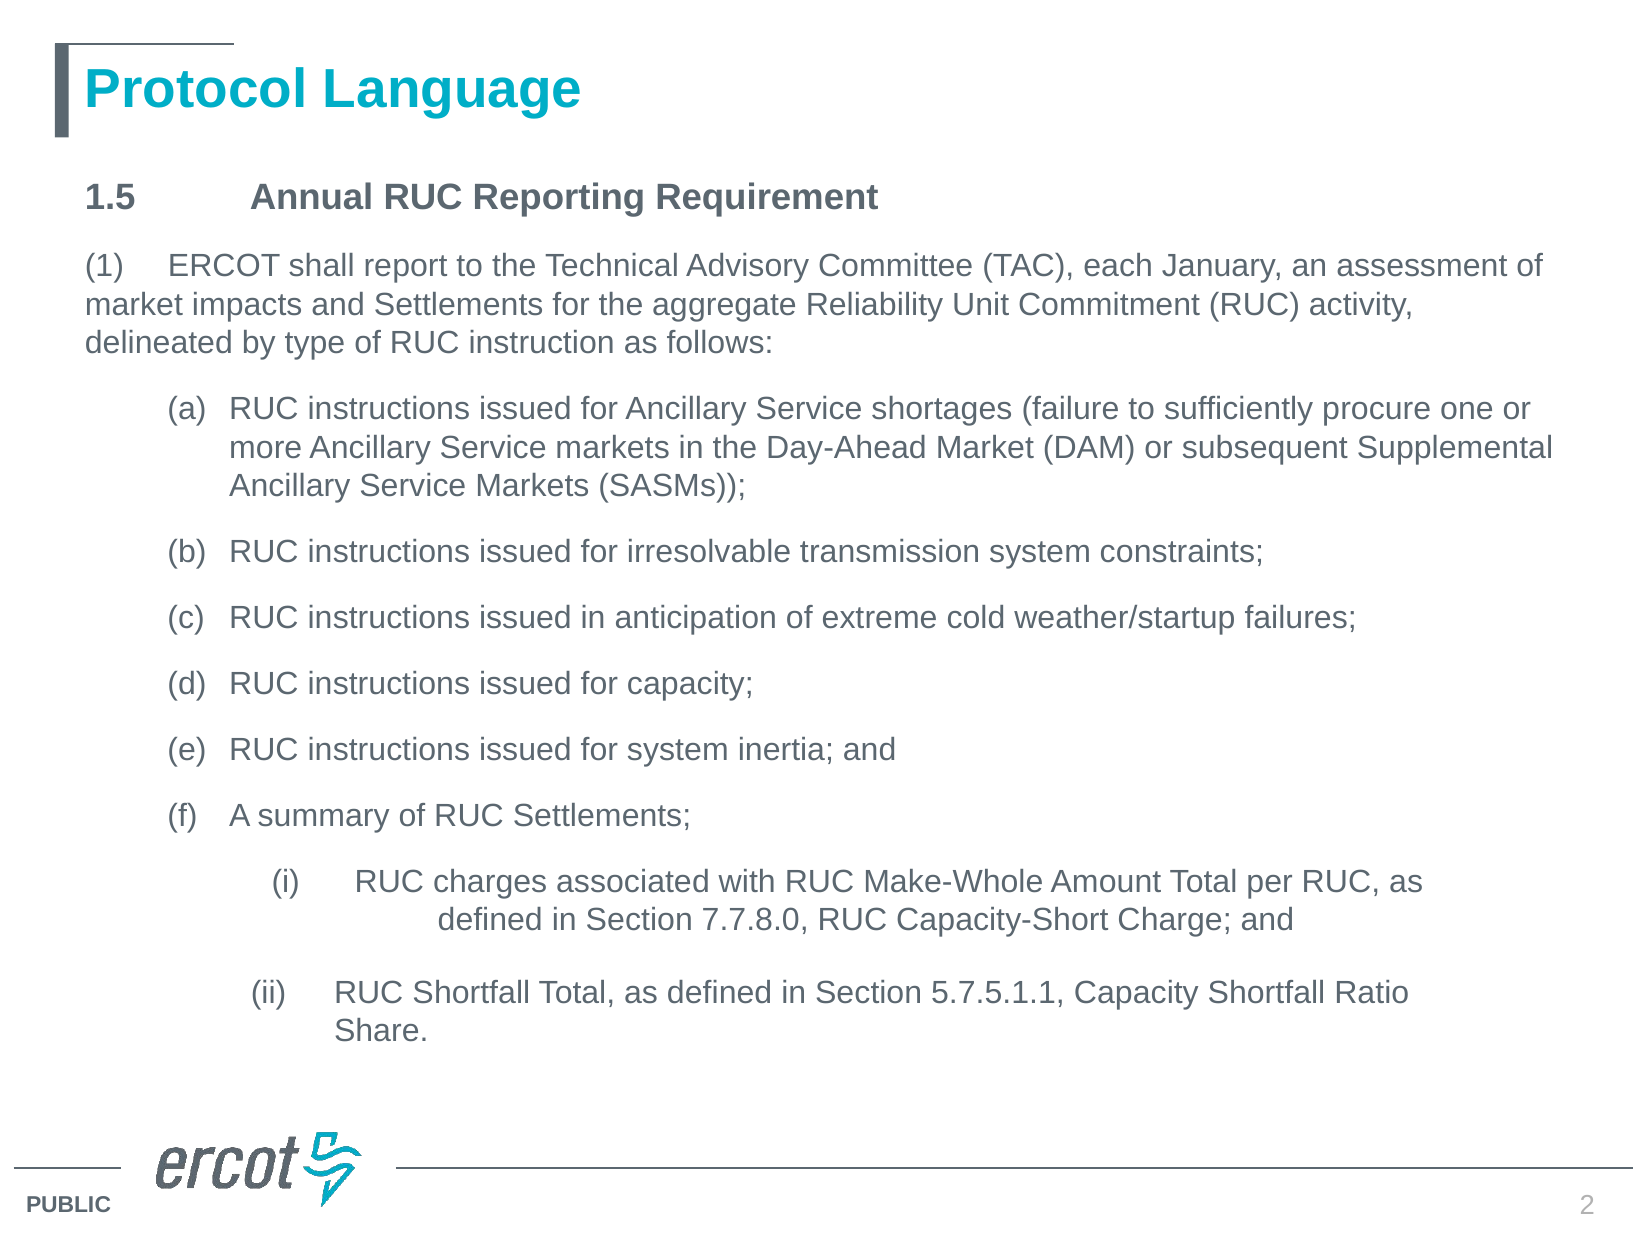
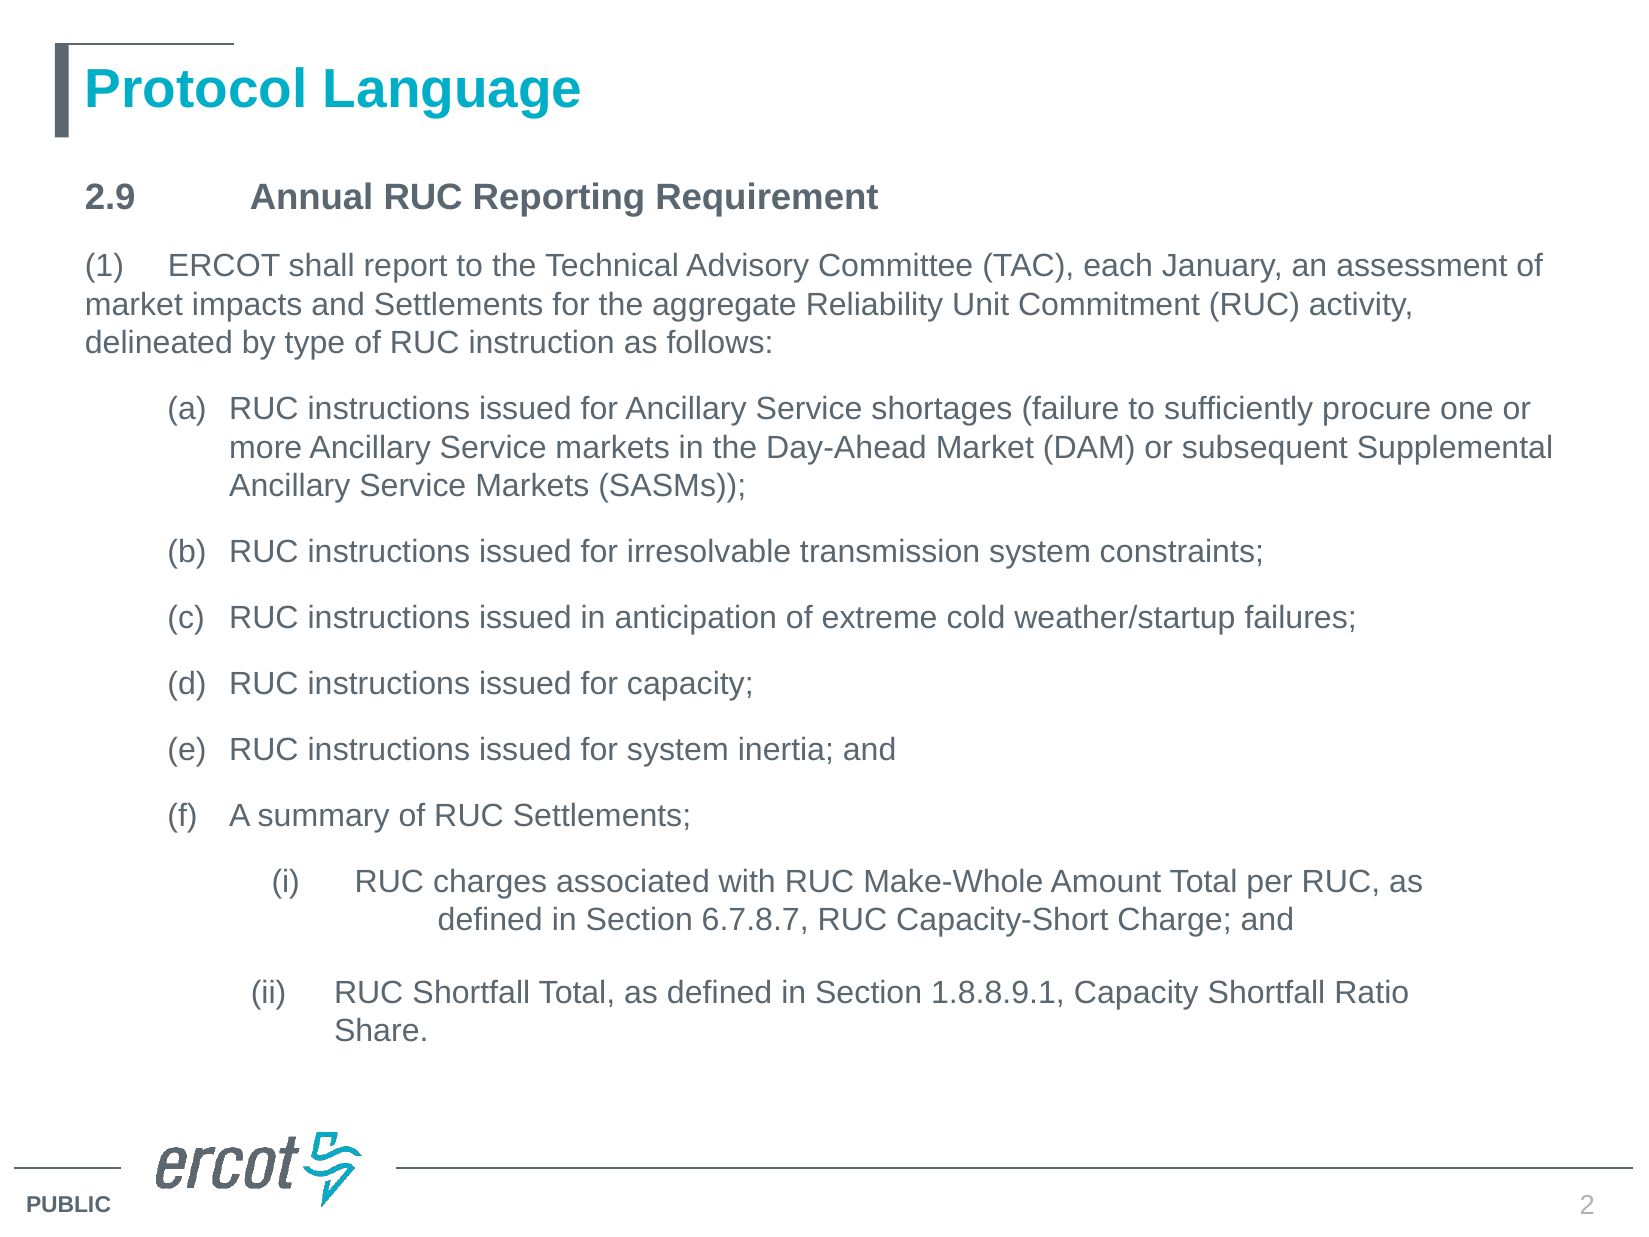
1.5: 1.5 -> 2.9
7.7.8.0: 7.7.8.0 -> 6.7.8.7
5.7.5.1.1: 5.7.5.1.1 -> 1.8.8.9.1
